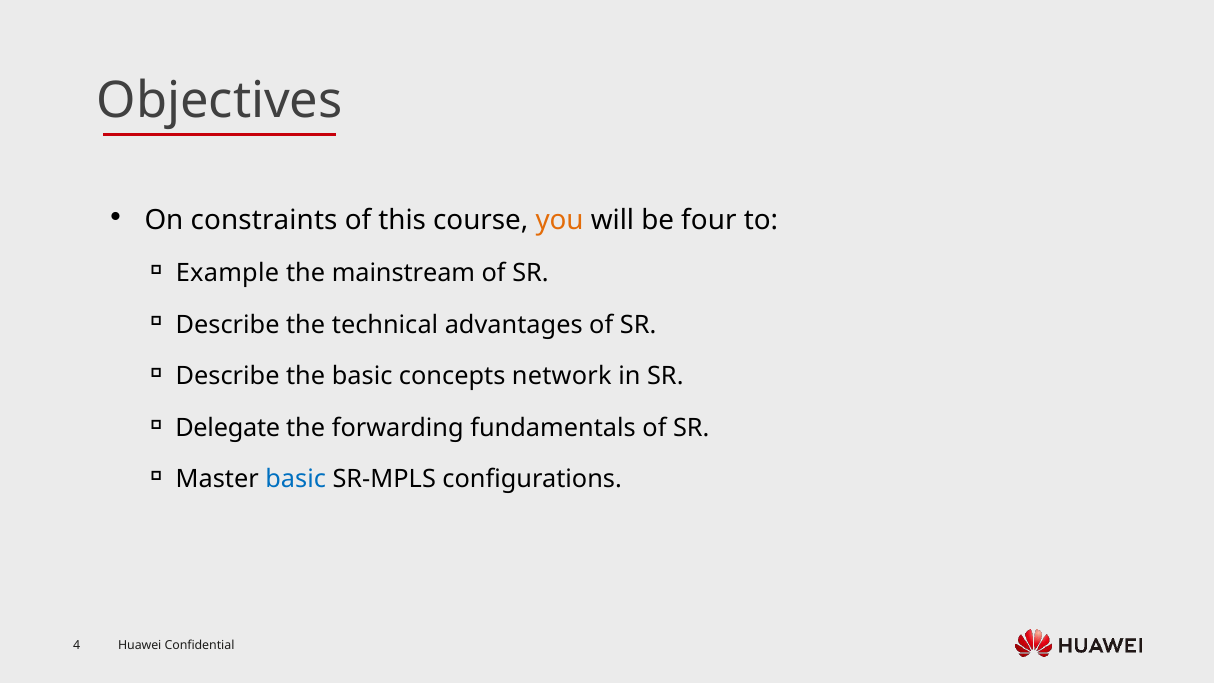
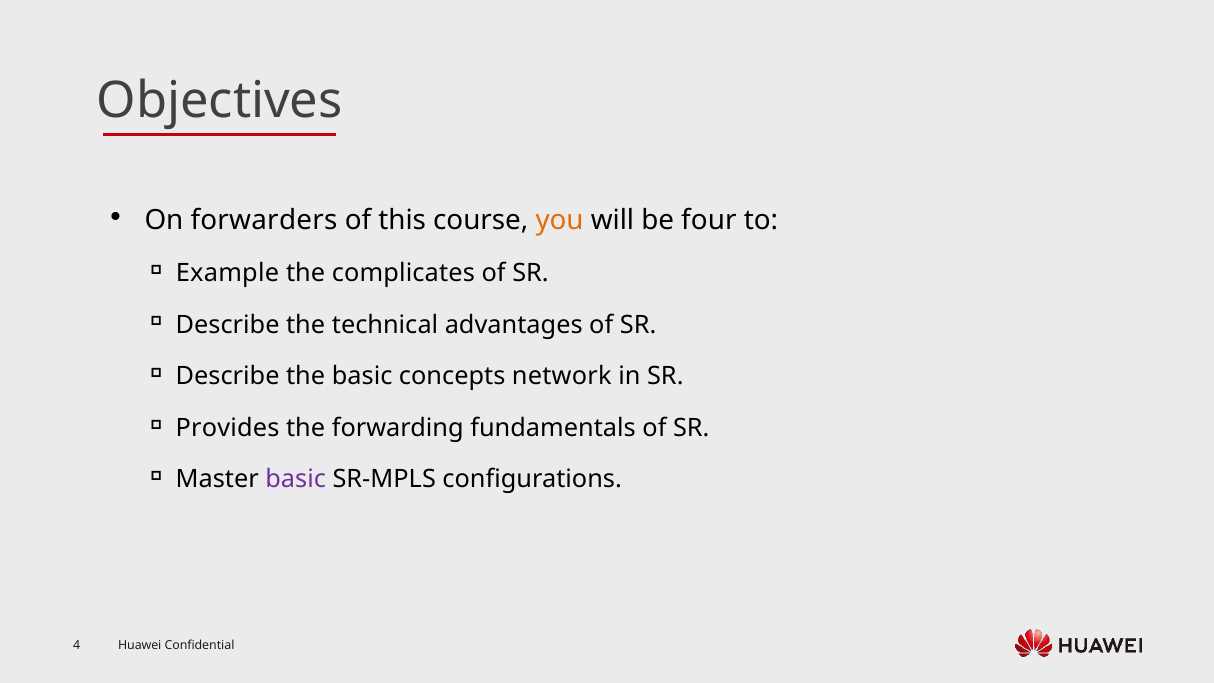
constraints: constraints -> forwarders
mainstream: mainstream -> complicates
Delegate: Delegate -> Provides
basic at (296, 479) colour: blue -> purple
